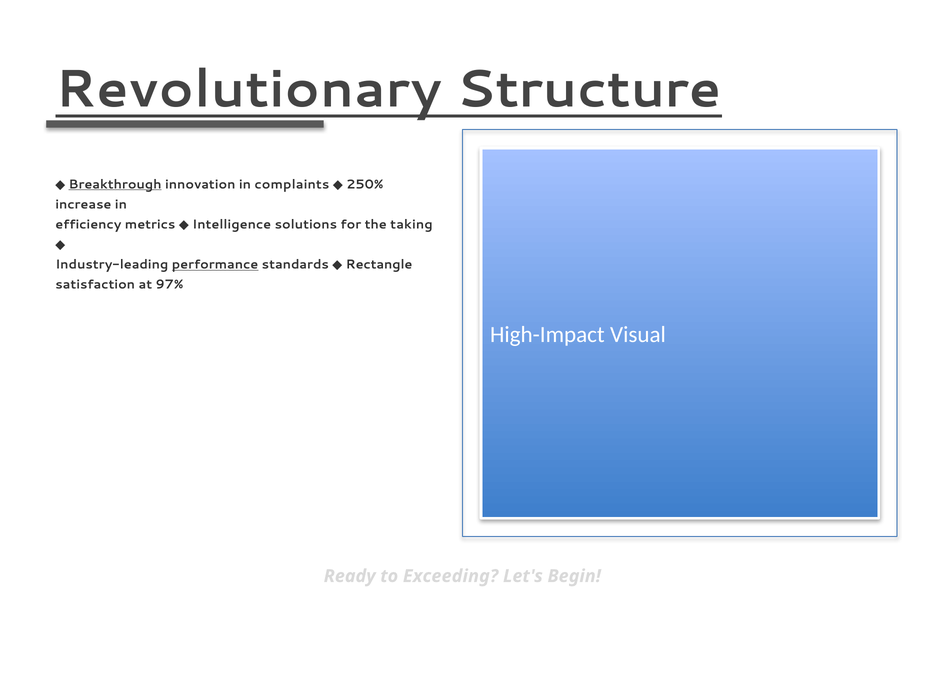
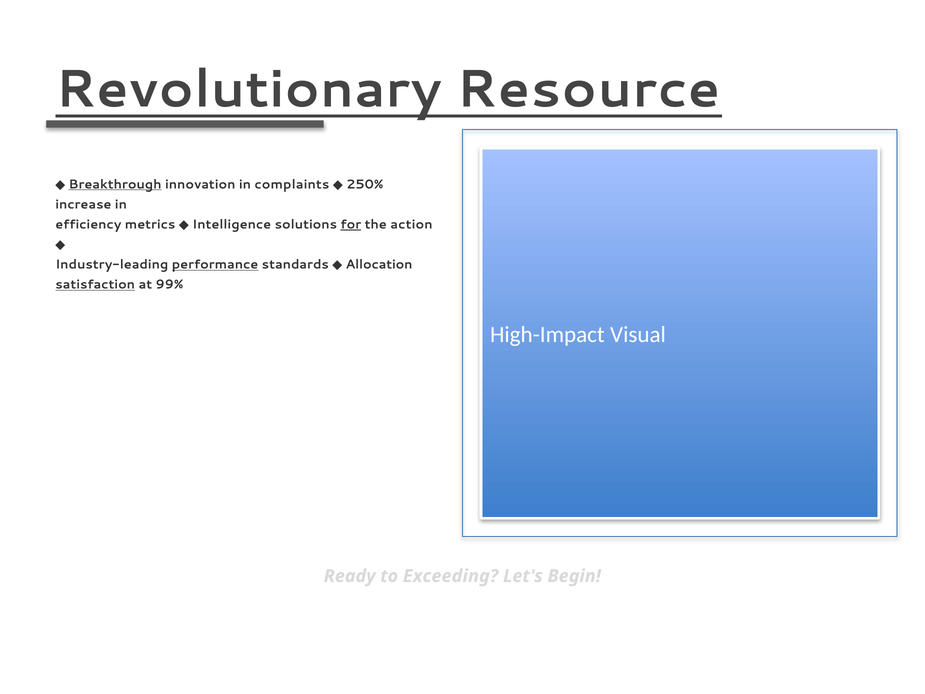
Structure: Structure -> Resource
for underline: none -> present
taking: taking -> action
Rectangle: Rectangle -> Allocation
satisfaction underline: none -> present
97%: 97% -> 99%
